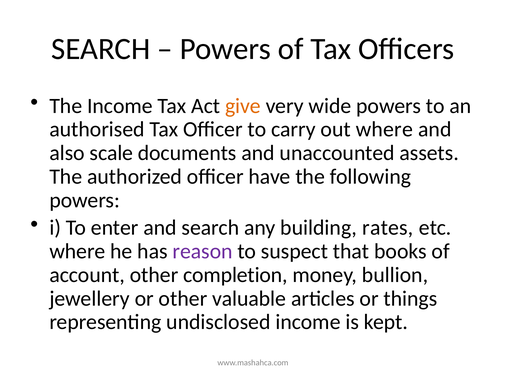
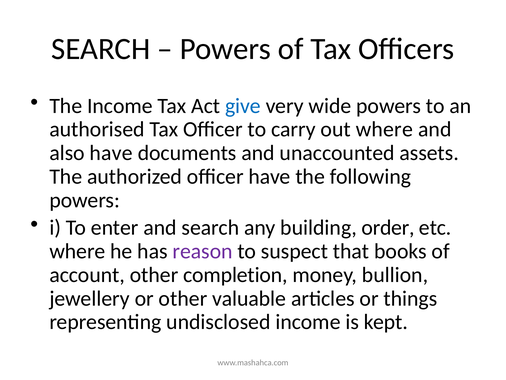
give colour: orange -> blue
also scale: scale -> have
rates: rates -> order
